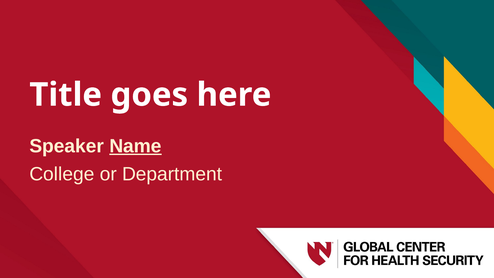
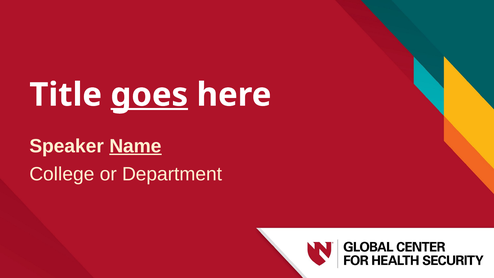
goes underline: none -> present
